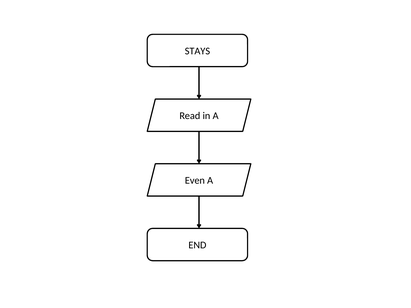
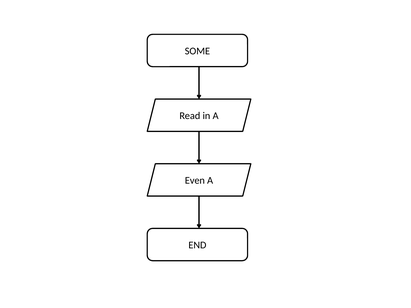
STAYS: STAYS -> SOME
